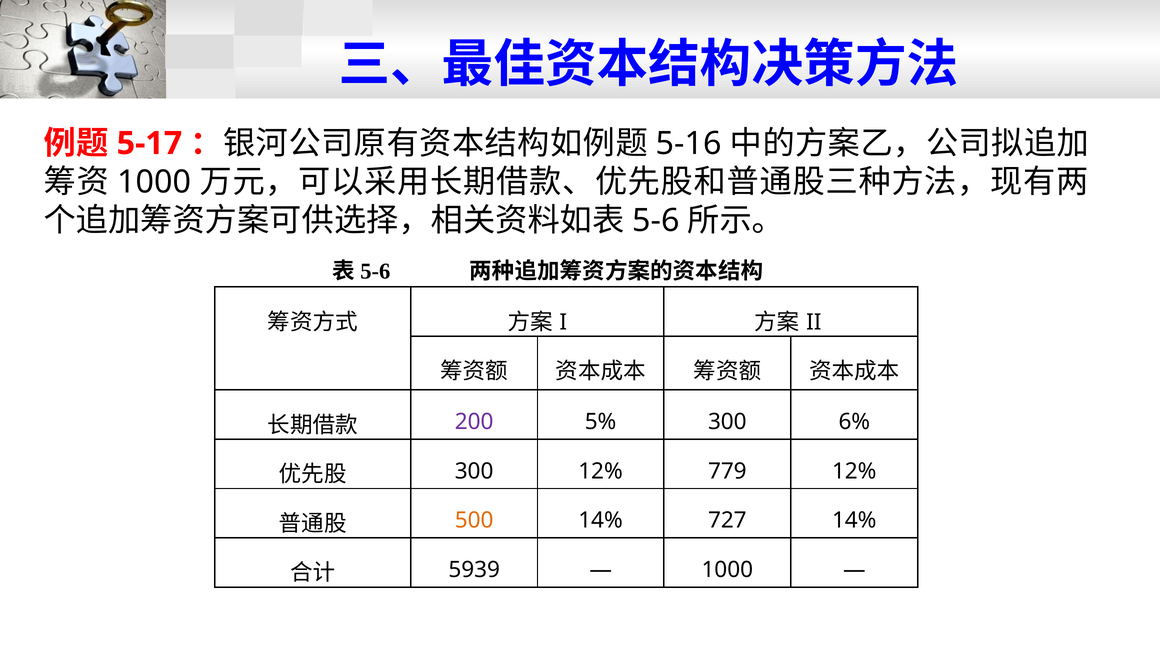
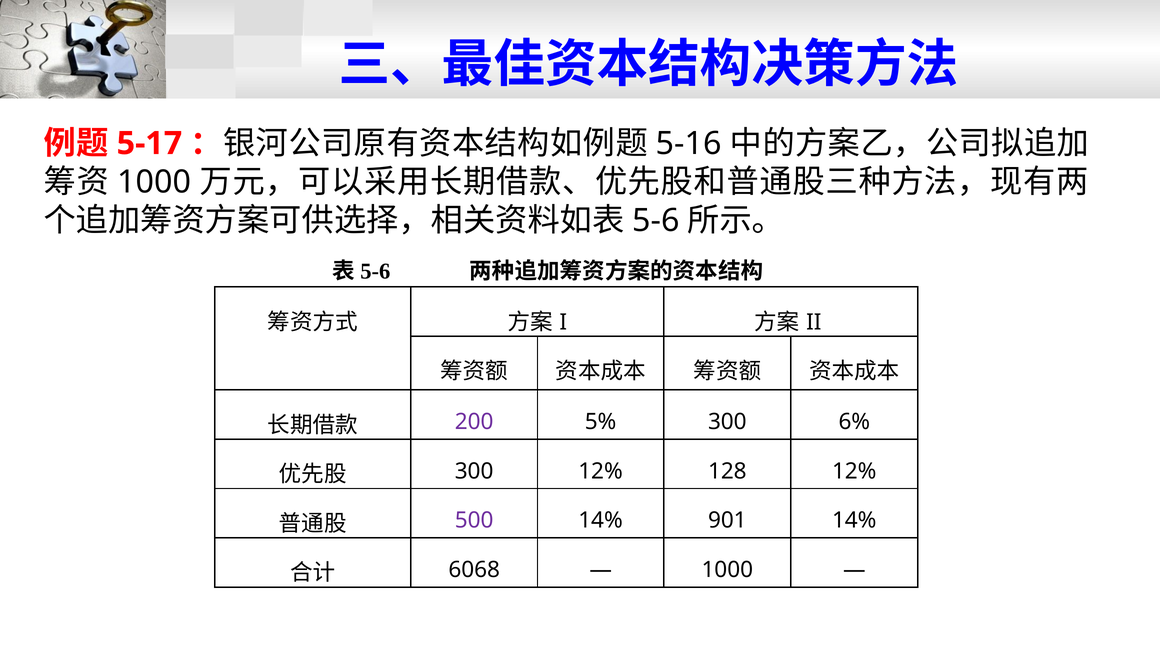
779: 779 -> 128
500 colour: orange -> purple
727: 727 -> 901
5939: 5939 -> 6068
